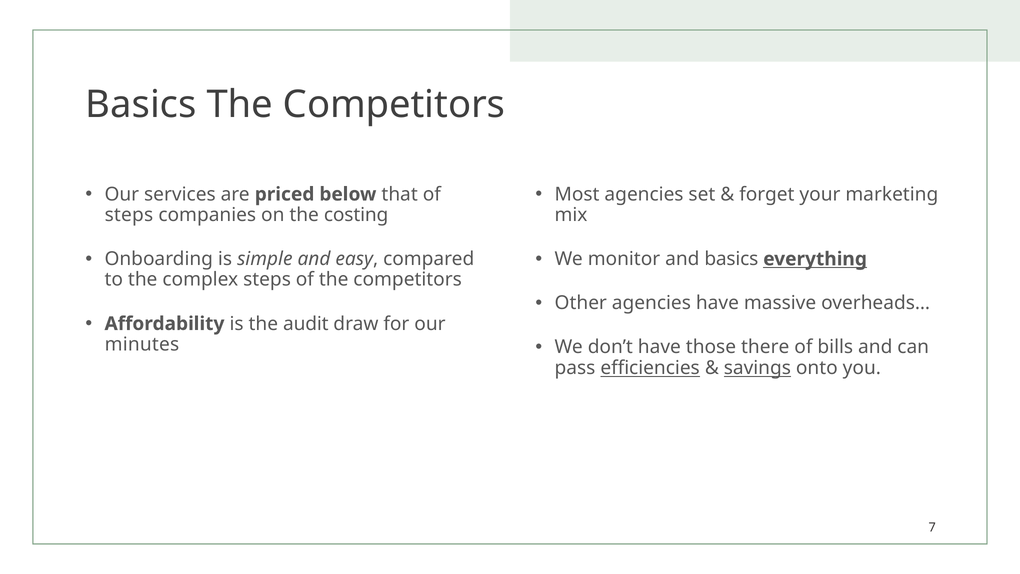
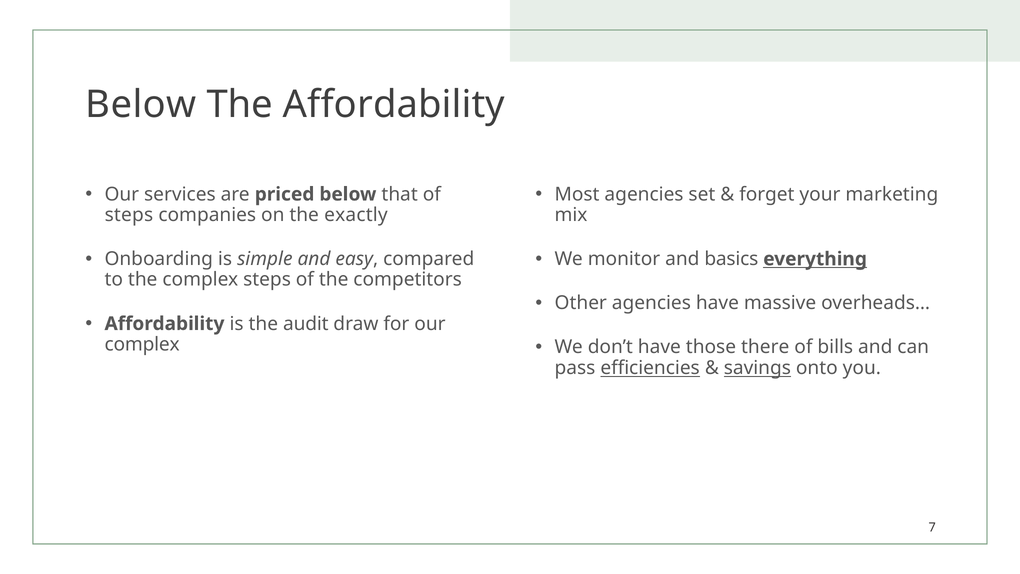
Basics at (141, 104): Basics -> Below
Competitors at (394, 104): Competitors -> Affordability
costing: costing -> exactly
minutes at (142, 344): minutes -> complex
